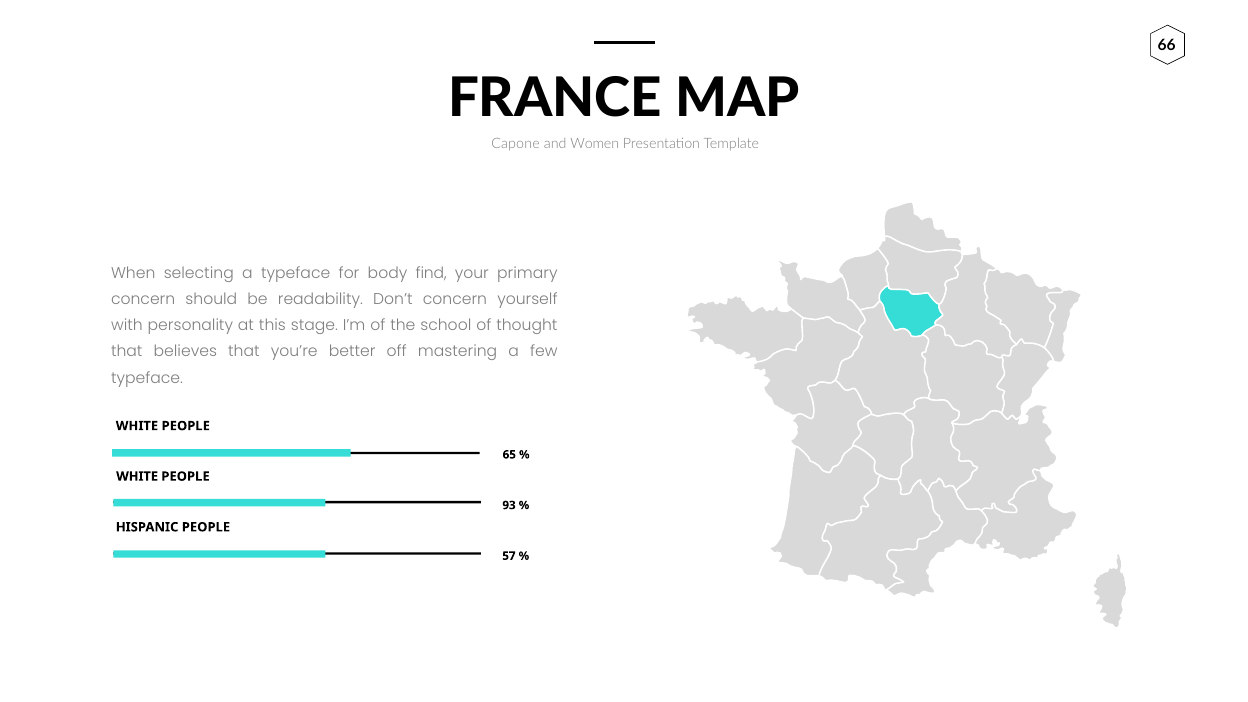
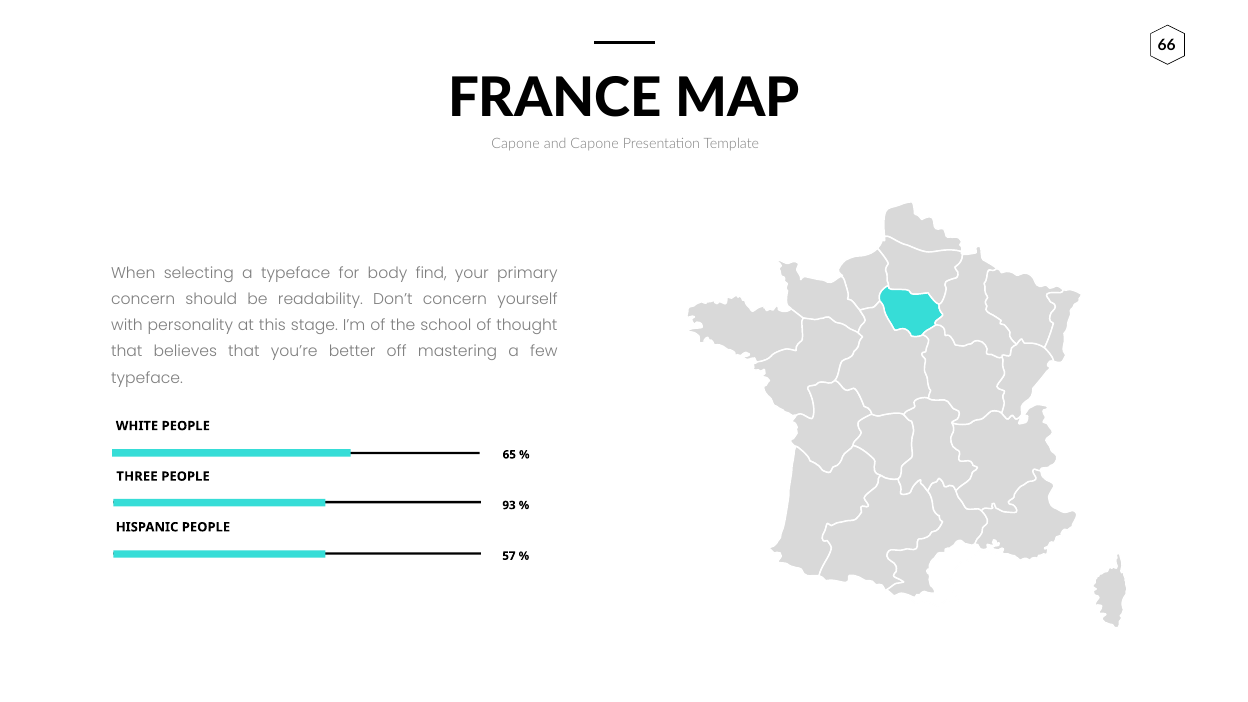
and Women: Women -> Capone
WHITE at (137, 477): WHITE -> THREE
